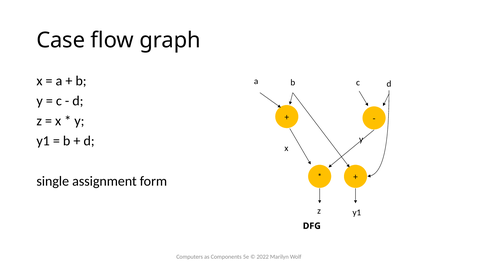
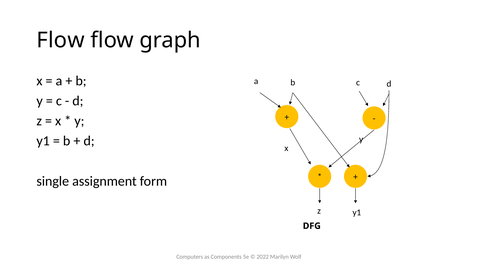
Case at (61, 40): Case -> Flow
